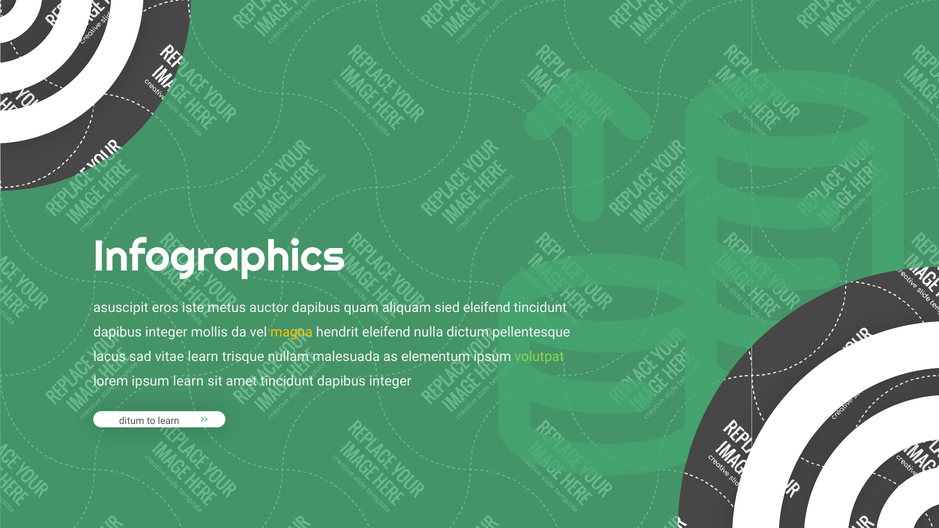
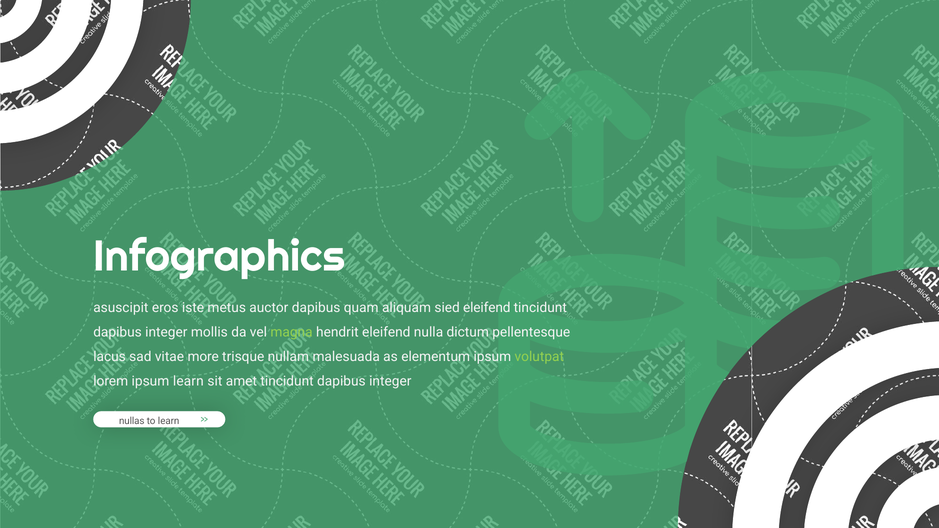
magna colour: yellow -> light green
vitae learn: learn -> more
ditum: ditum -> nullas
